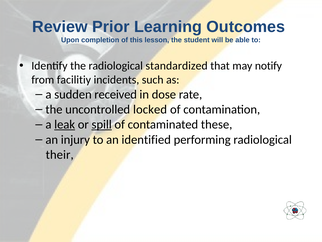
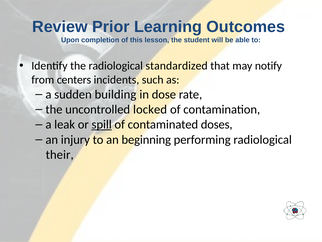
facilitiy: facilitiy -> centers
received: received -> building
leak underline: present -> none
these: these -> doses
identified: identified -> beginning
